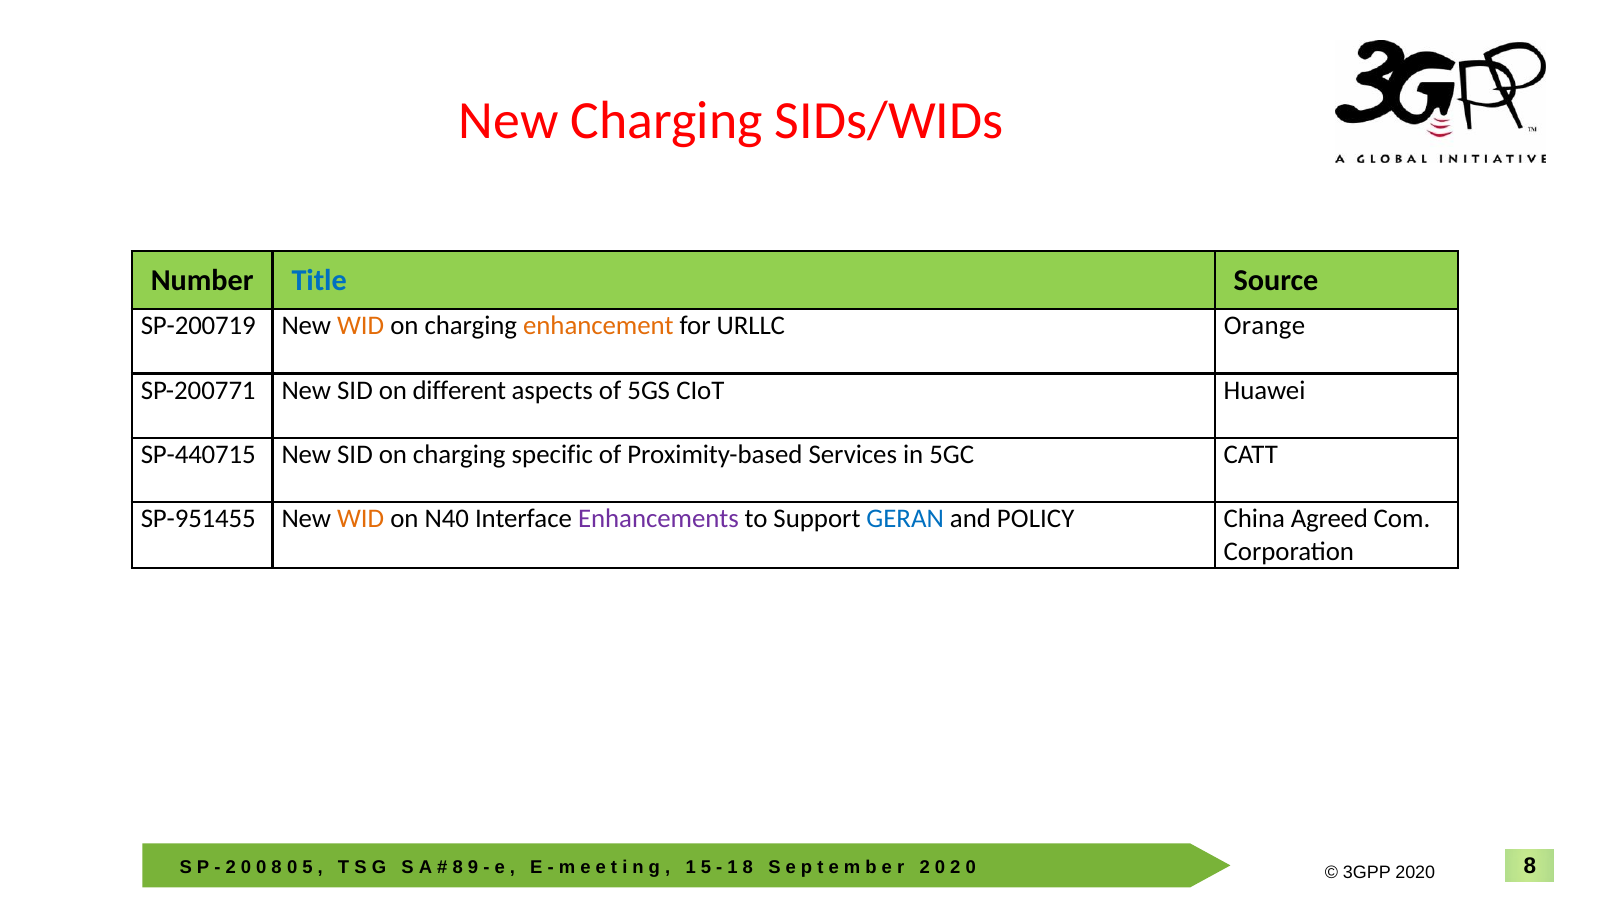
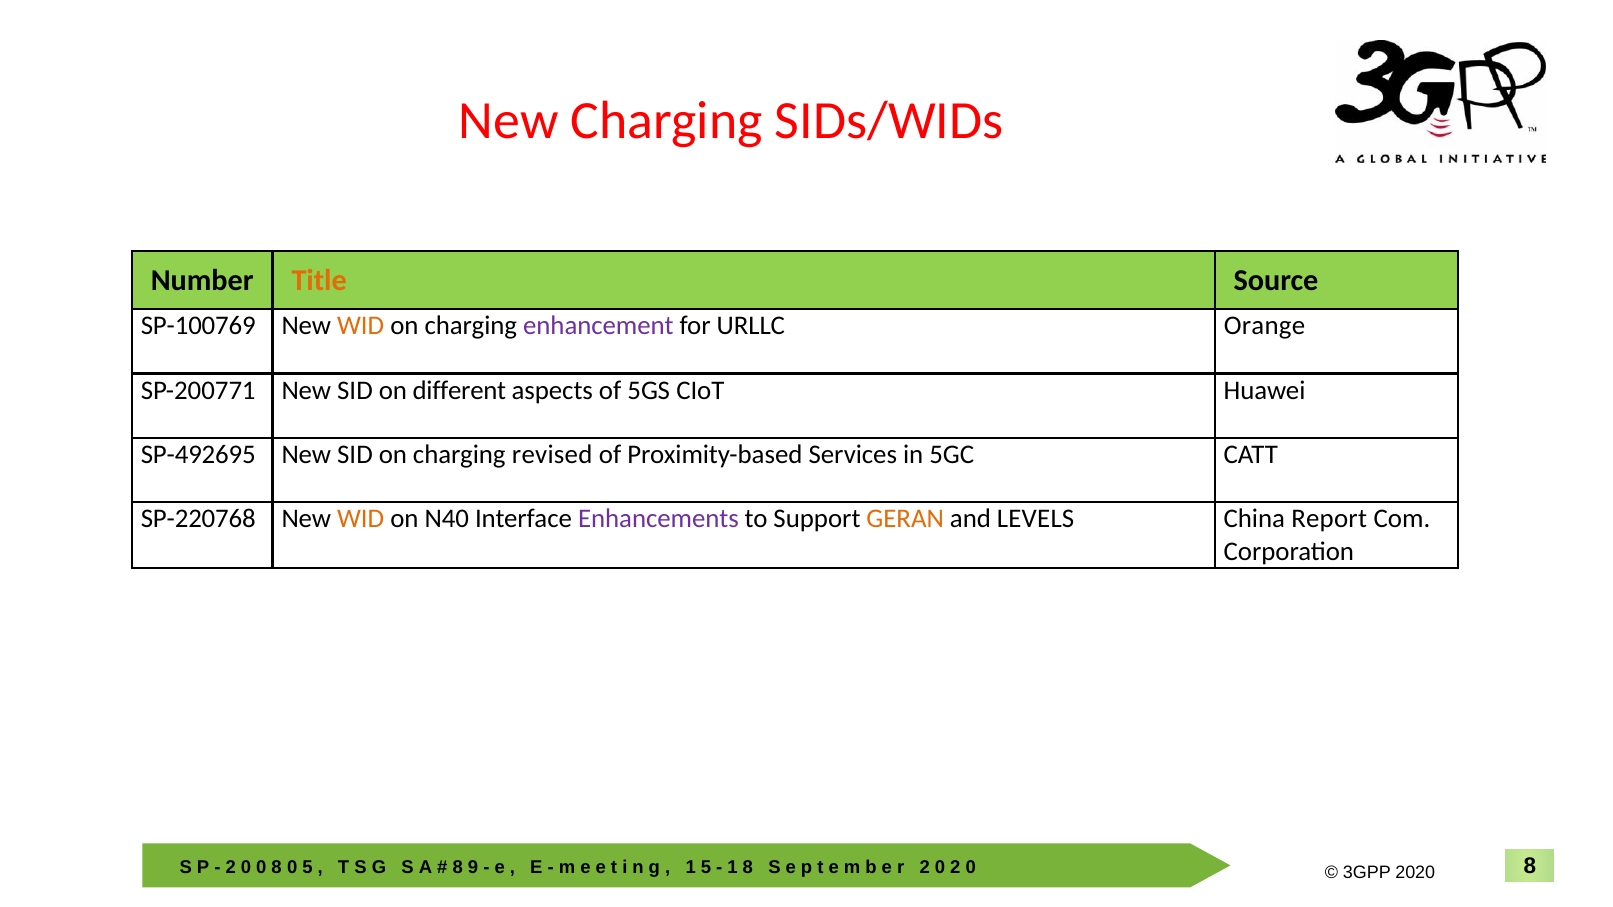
Title colour: blue -> orange
SP-200719: SP-200719 -> SP-100769
enhancement colour: orange -> purple
SP-440715: SP-440715 -> SP-492695
specific: specific -> revised
SP-951455: SP-951455 -> SP-220768
GERAN colour: blue -> orange
POLICY: POLICY -> LEVELS
Agreed: Agreed -> Report
